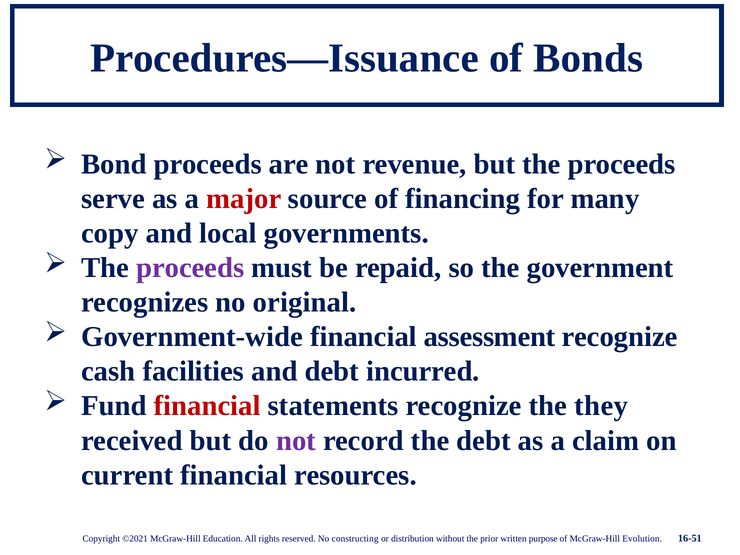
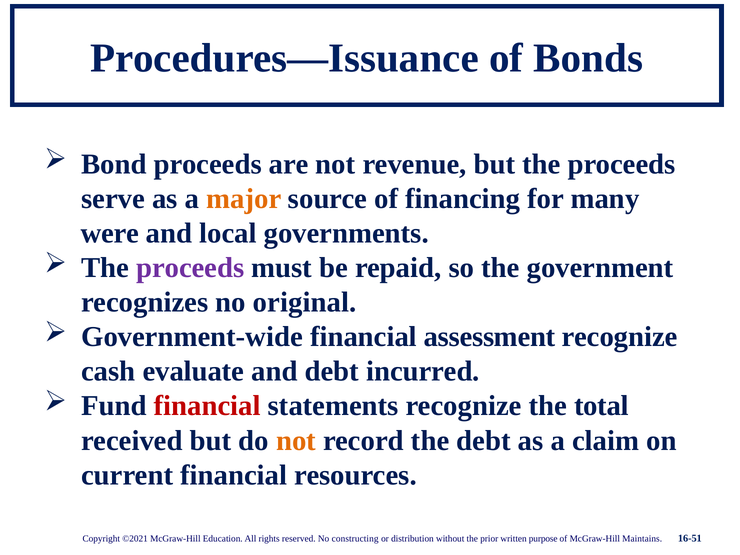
major colour: red -> orange
copy: copy -> were
facilities: facilities -> evaluate
they: they -> total
not at (296, 441) colour: purple -> orange
Evolution: Evolution -> Maintains
